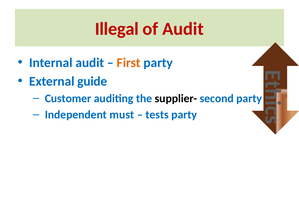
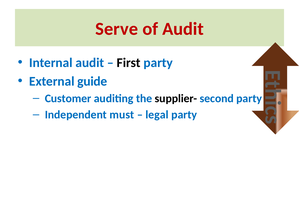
Illegal: Illegal -> Serve
First colour: orange -> black
tests: tests -> legal
